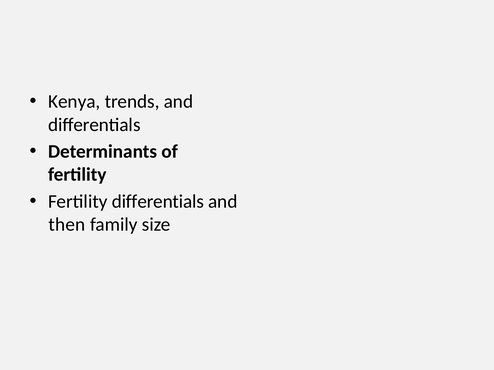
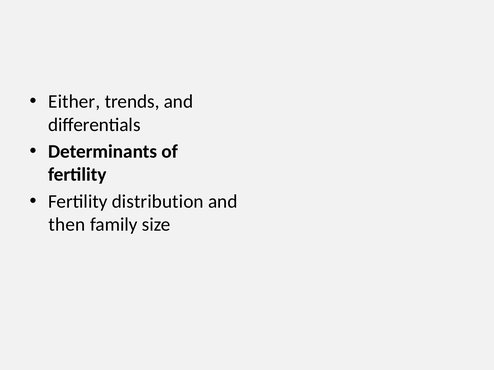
Kenya: Kenya -> Either
Fertility differentials: differentials -> distribution
